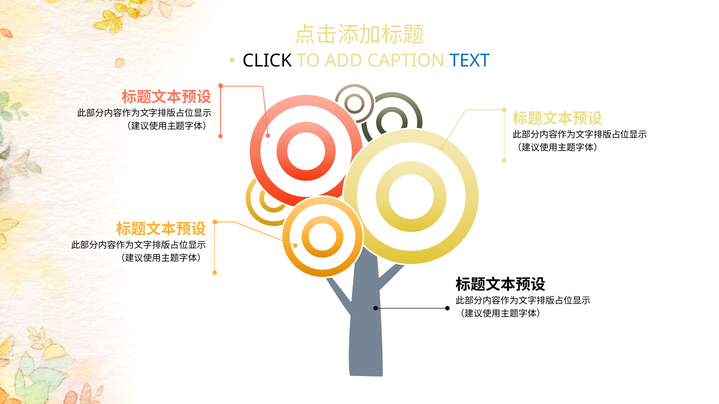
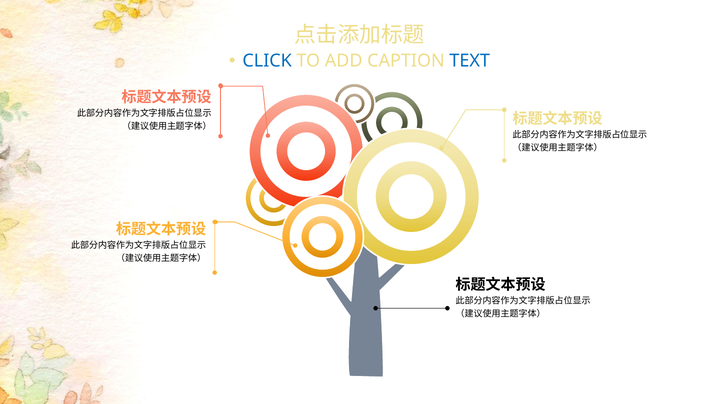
CLICK colour: black -> blue
